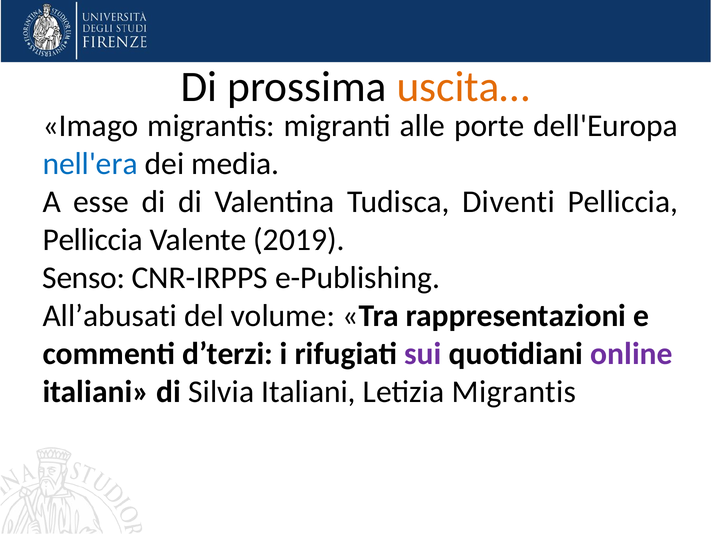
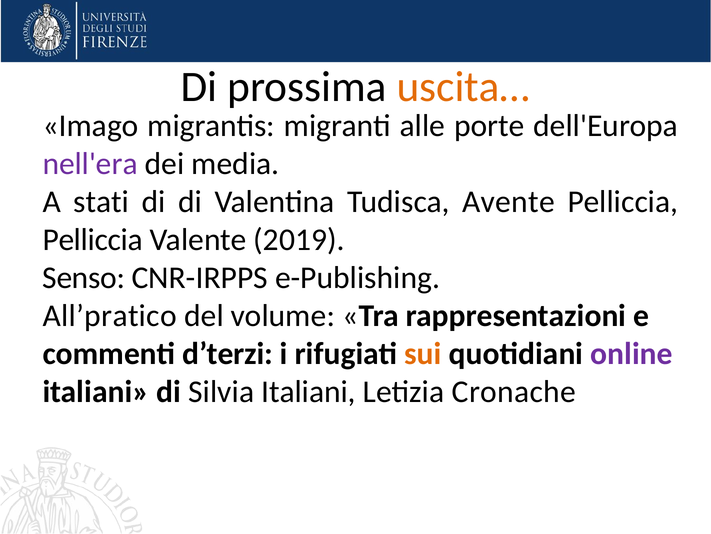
nell'era colour: blue -> purple
esse: esse -> stati
Diventi: Diventi -> Avente
All’abusati: All’abusati -> All’pratico
sui colour: purple -> orange
Letizia Migrantis: Migrantis -> Cronache
